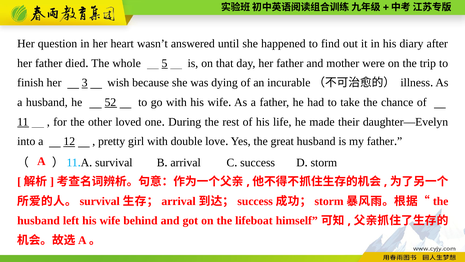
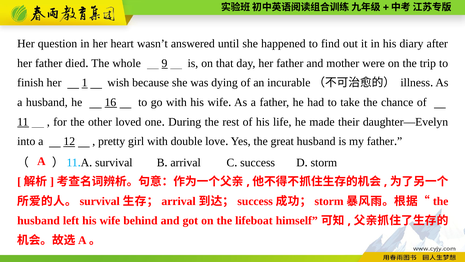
5: 5 -> 9
3: 3 -> 1
52: 52 -> 16
